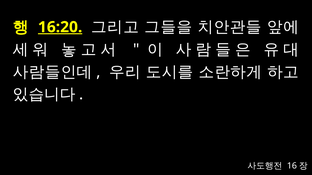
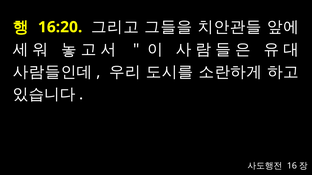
16:20 underline: present -> none
